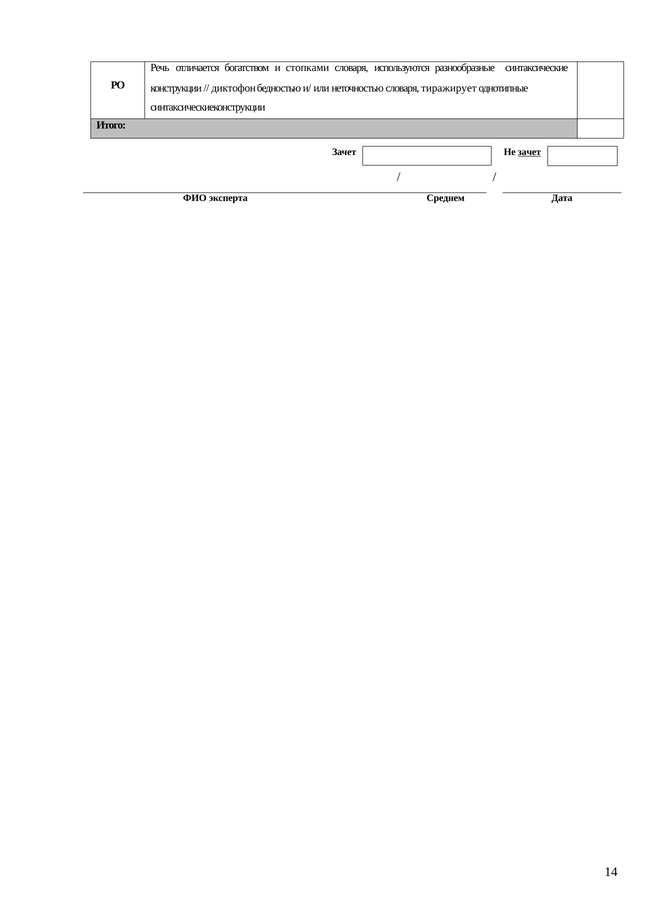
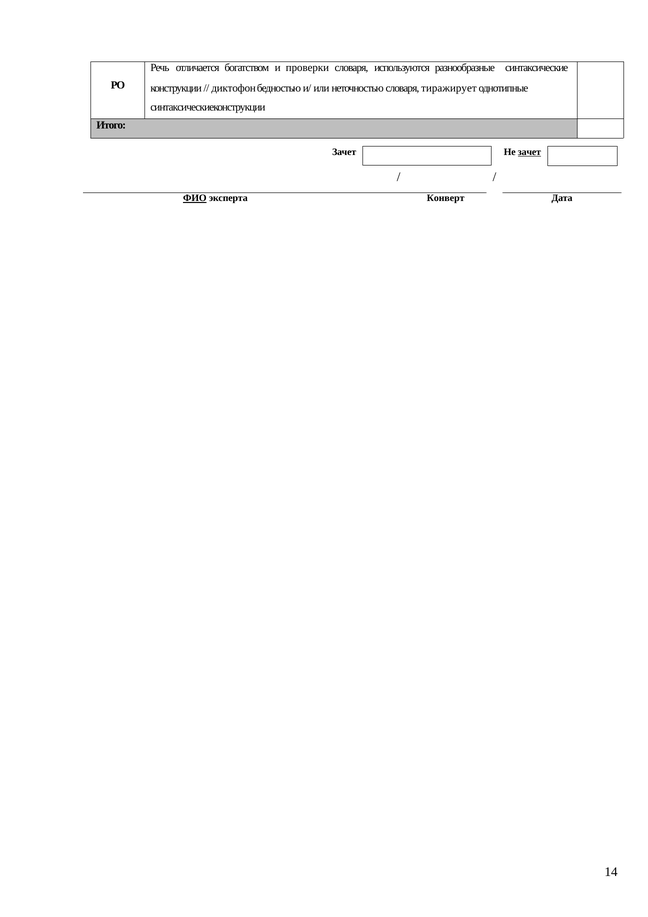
стопками: стопками -> проверки
ФИО underline: none -> present
Среднем: Среднем -> Конверт
